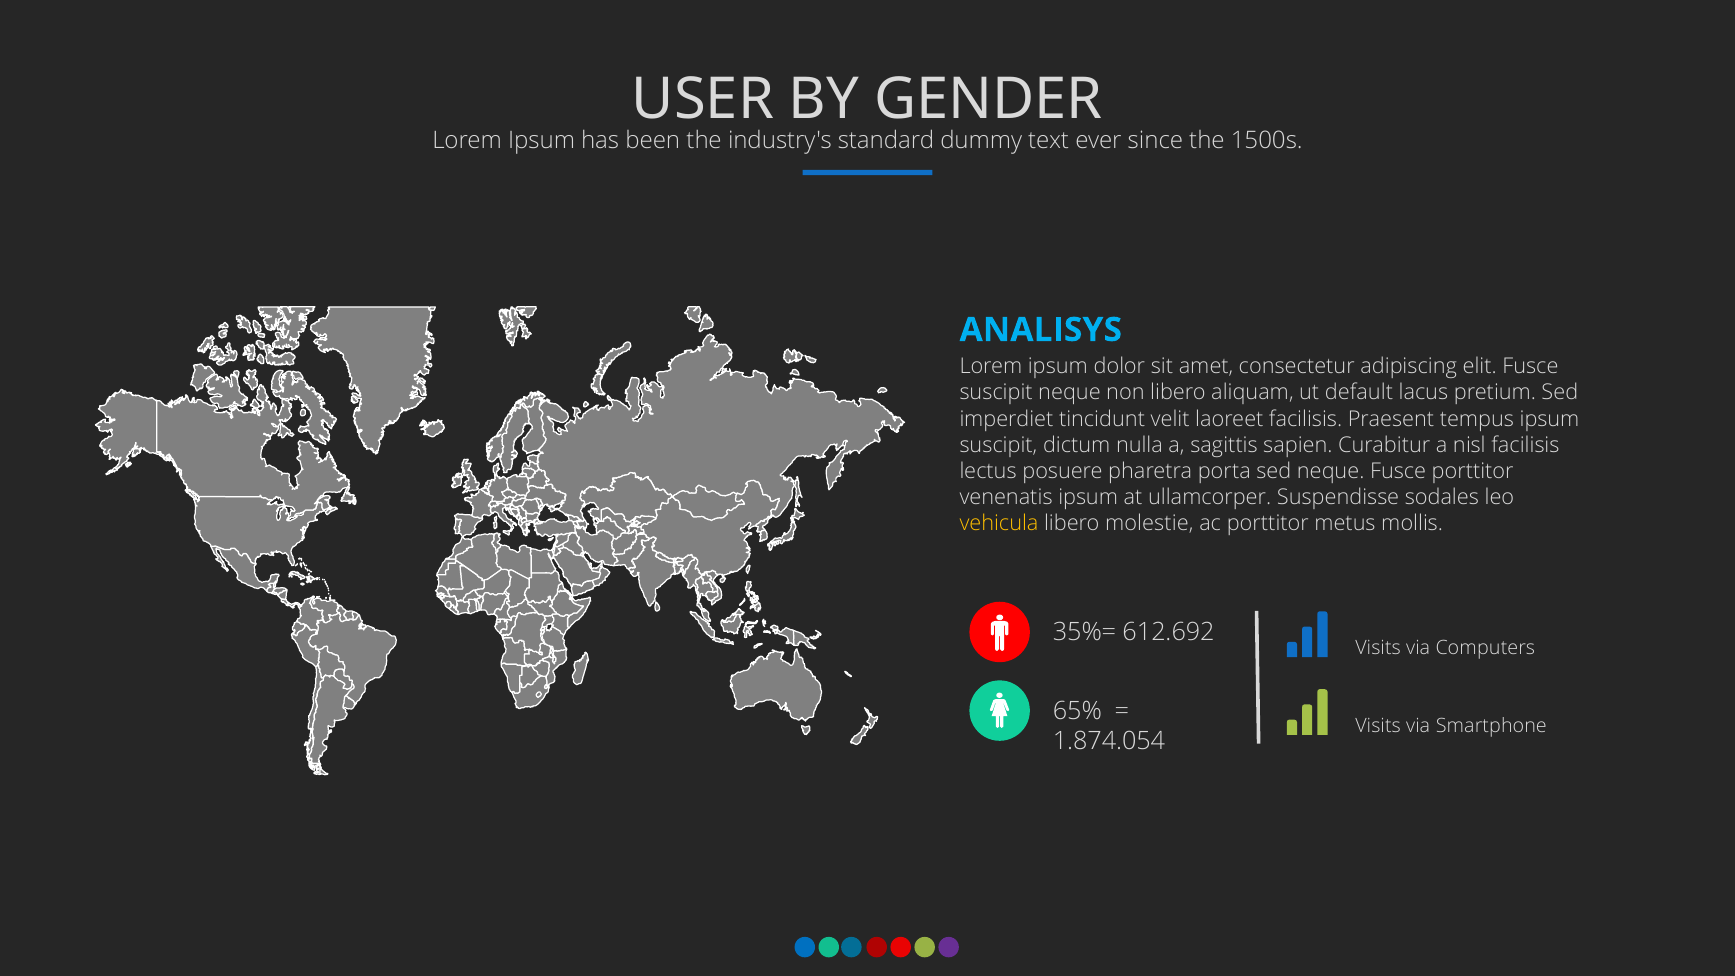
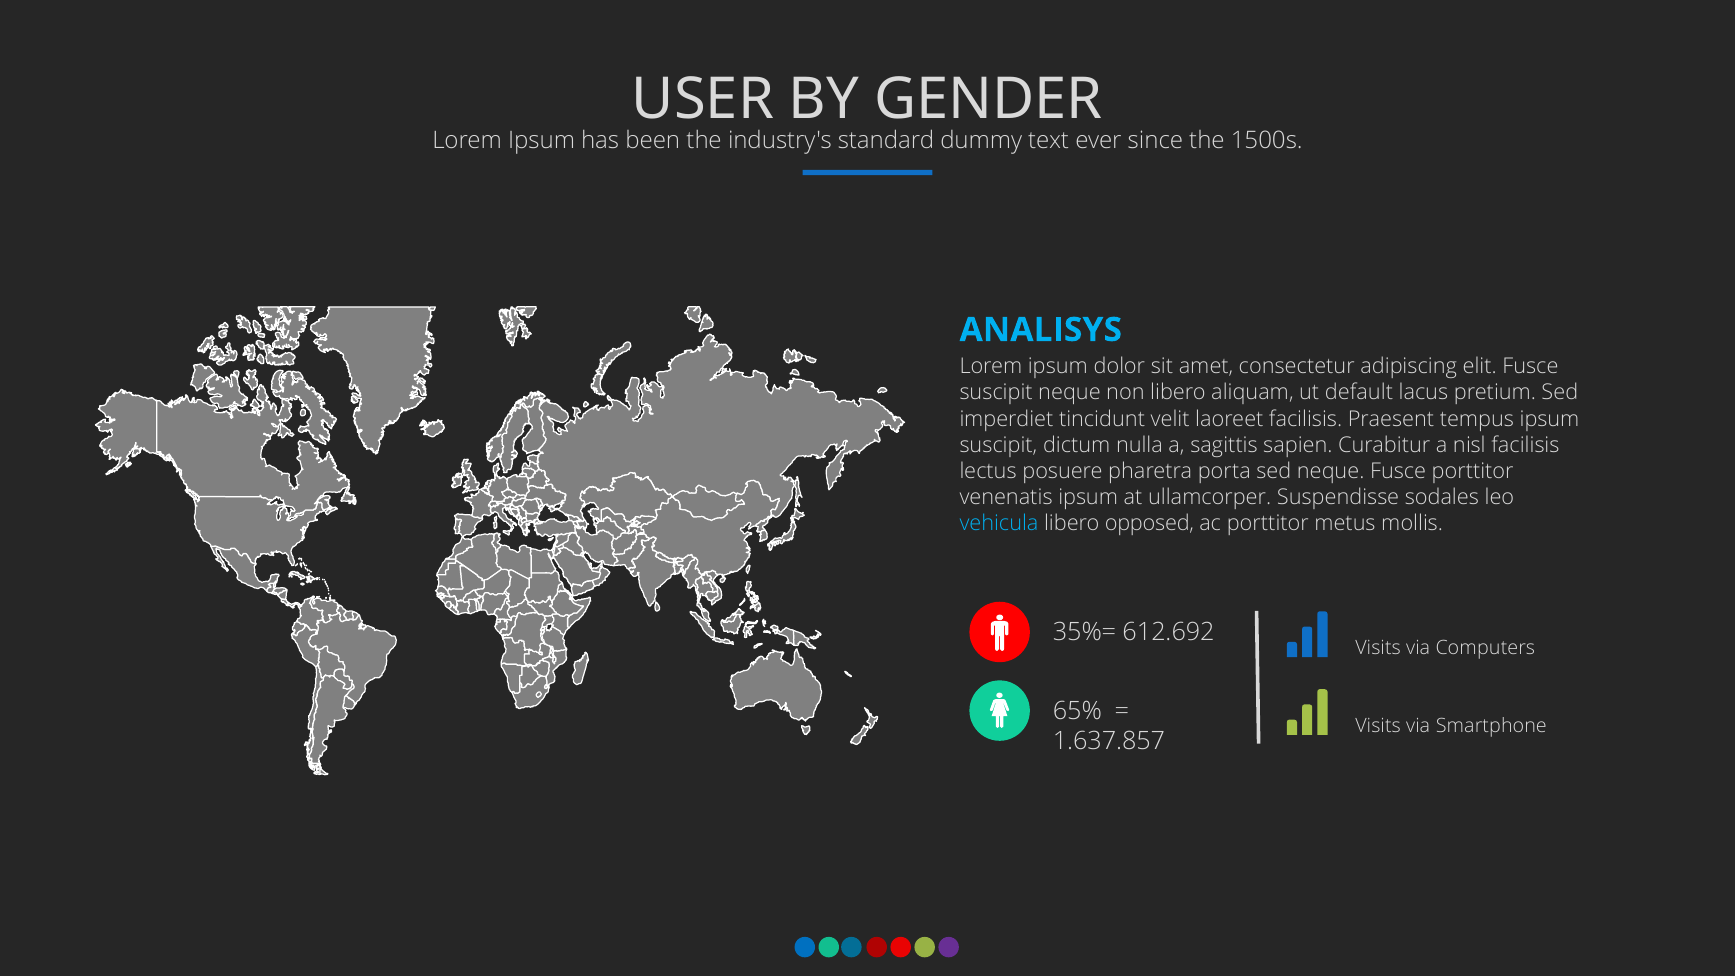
vehicula colour: yellow -> light blue
molestie: molestie -> opposed
1.874.054: 1.874.054 -> 1.637.857
